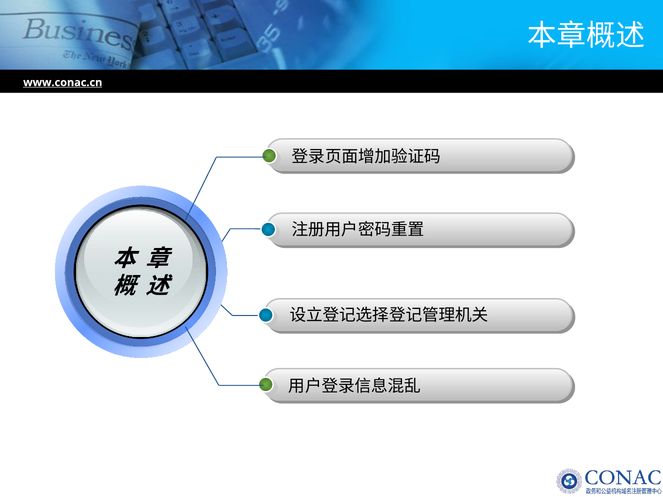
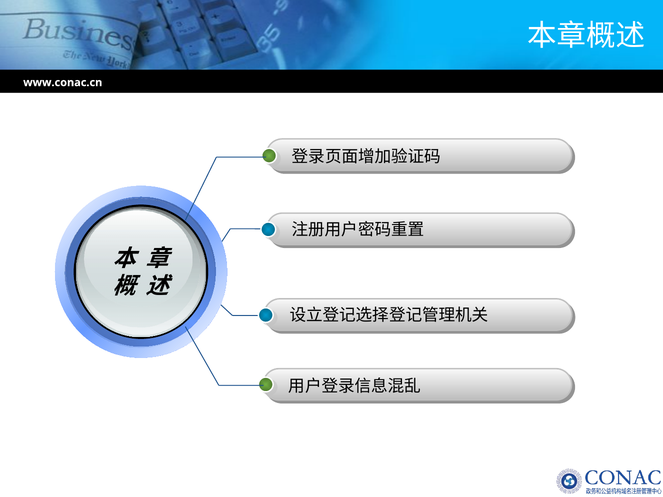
www.conac.cn underline: present -> none
